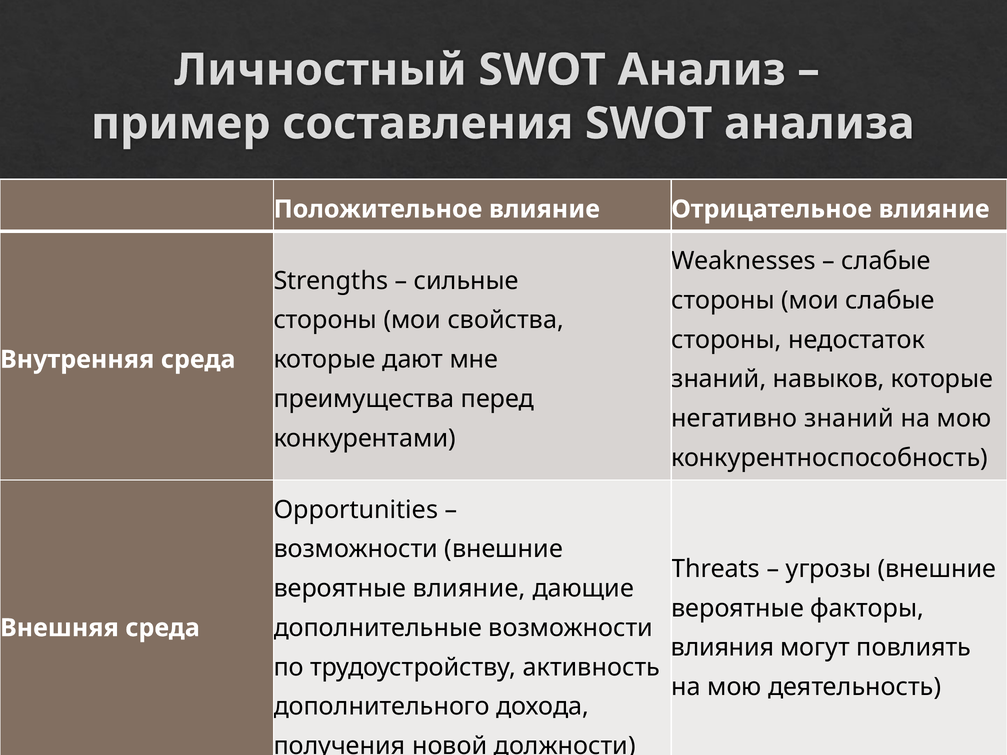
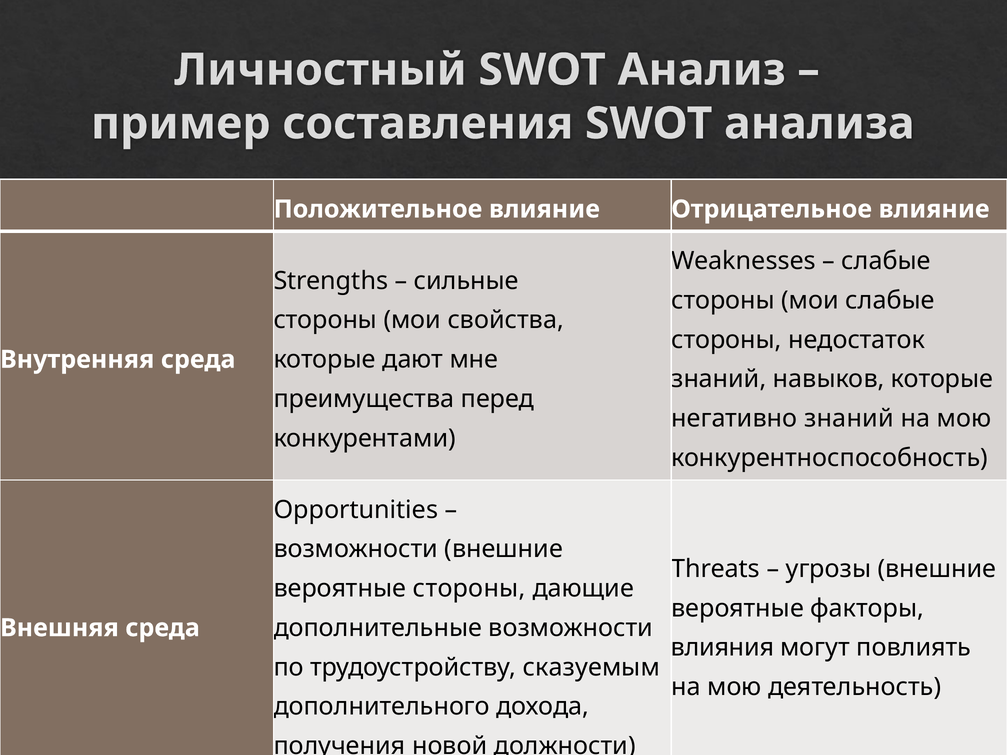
вероятные влияние: влияние -> стороны
активность: активность -> сказуемым
